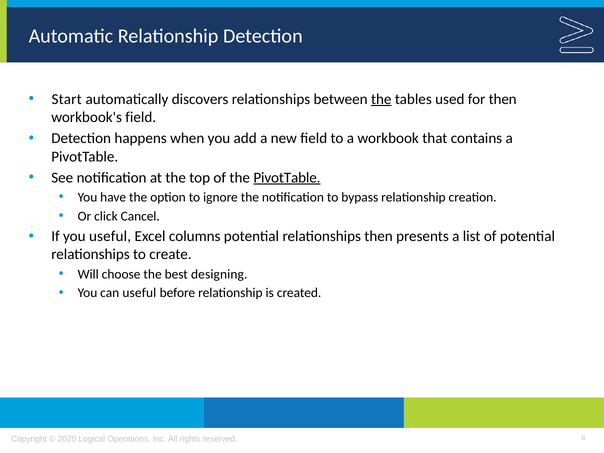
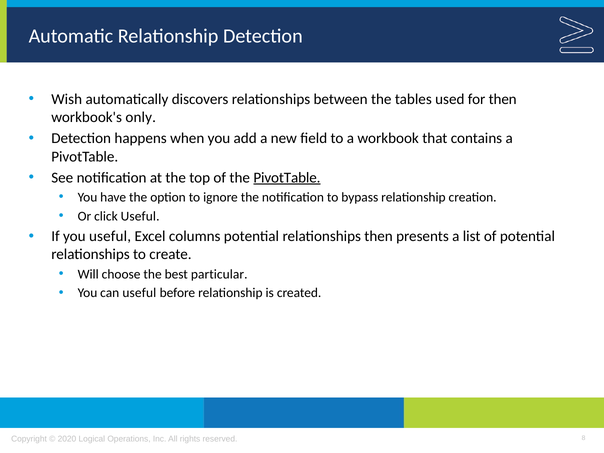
Start: Start -> Wish
the at (381, 99) underline: present -> none
workbook's field: field -> only
click Cancel: Cancel -> Useful
designing: designing -> particular
